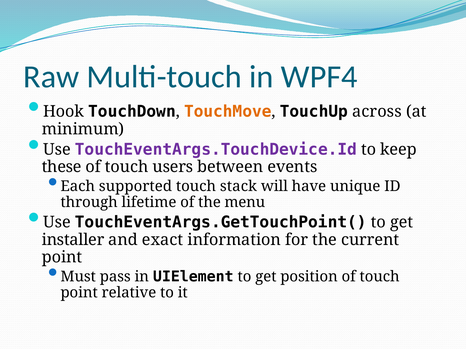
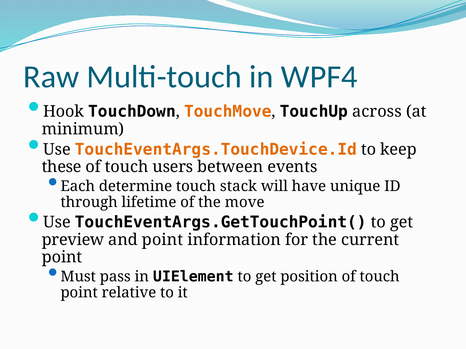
TouchEventArgs.TouchDevice.Id colour: purple -> orange
supported: supported -> determine
menu: menu -> move
installer: installer -> preview
and exact: exact -> point
